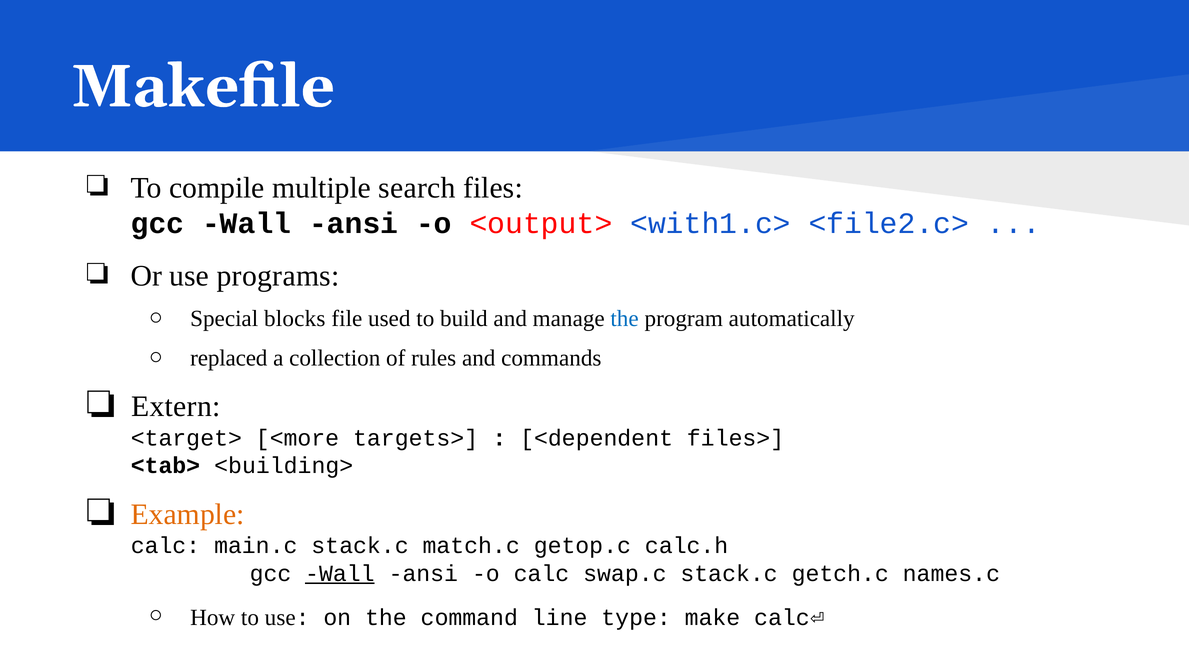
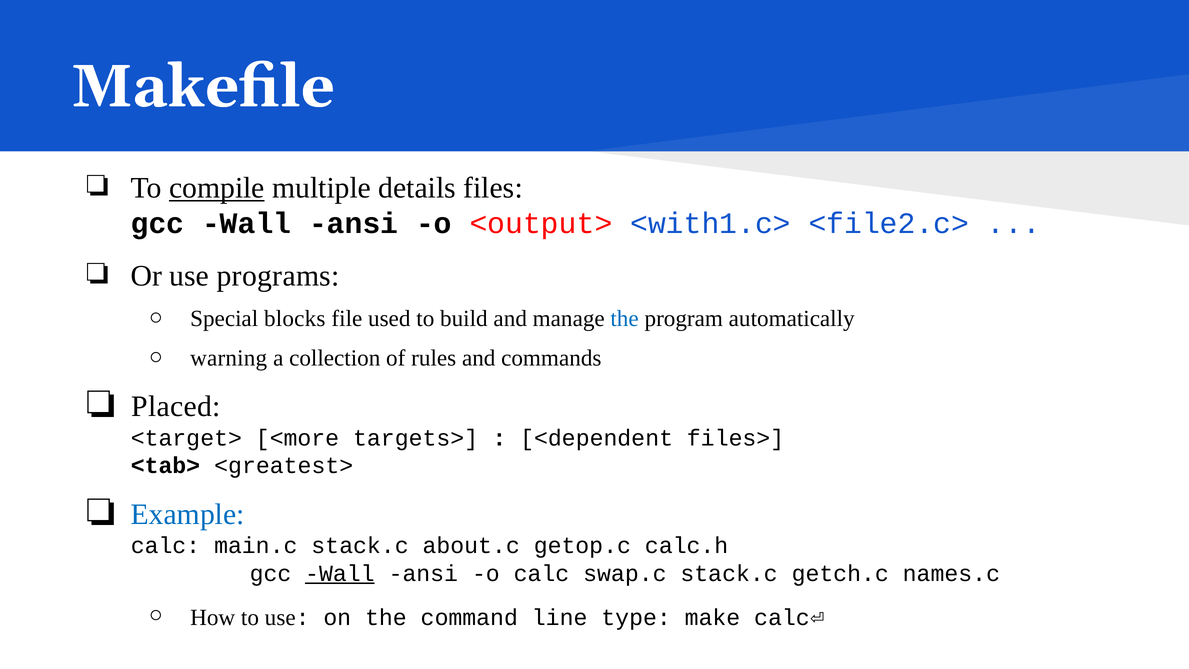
compile underline: none -> present
search: search -> details
replaced: replaced -> warning
Extern: Extern -> Placed
<building>: <building> -> <greatest>
Example colour: orange -> blue
match.c: match.c -> about.c
